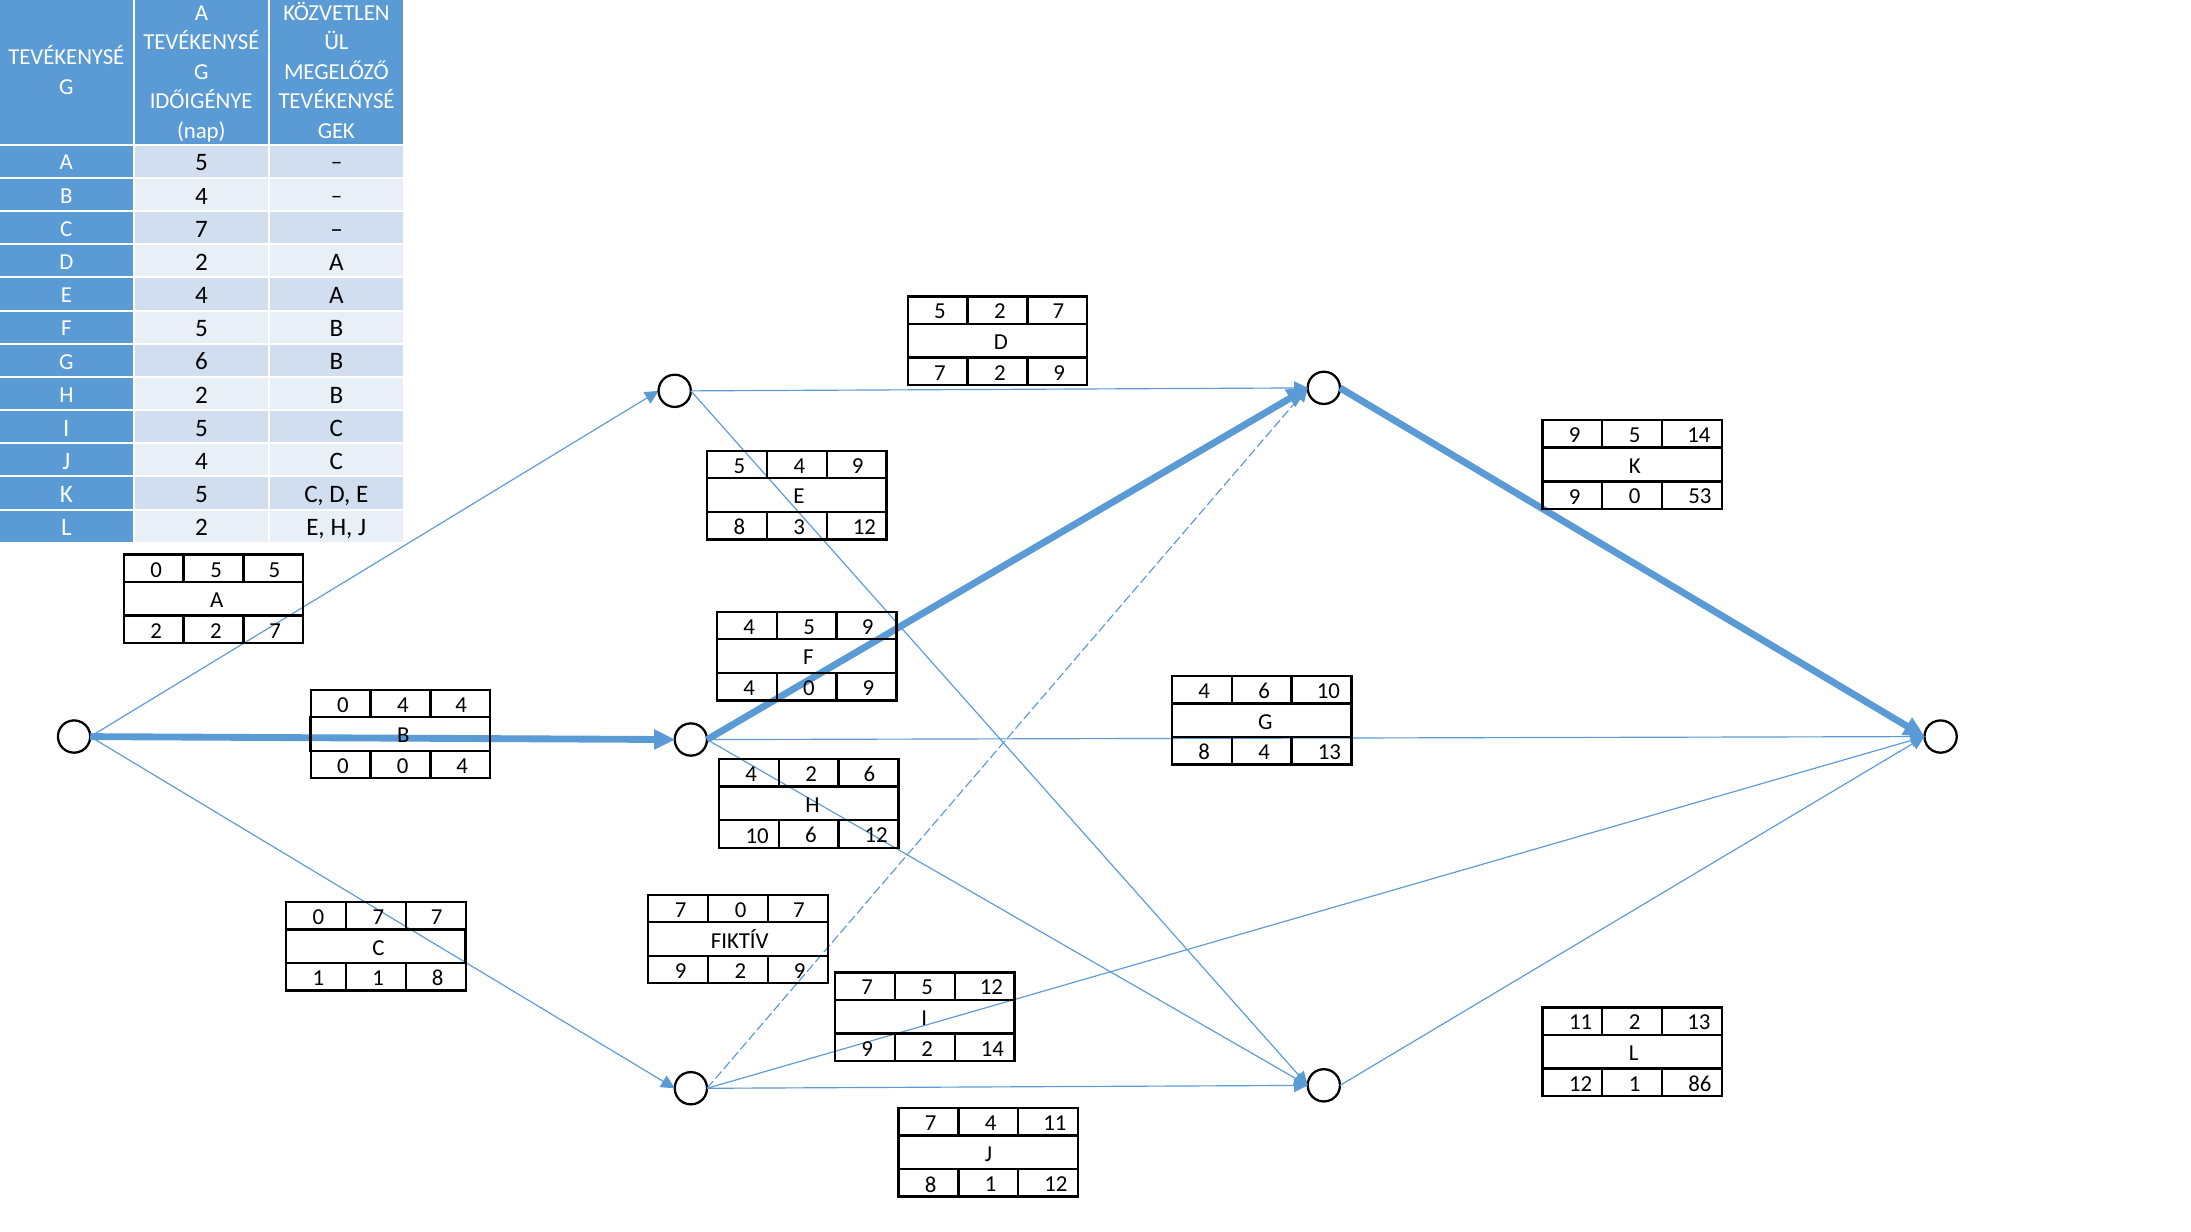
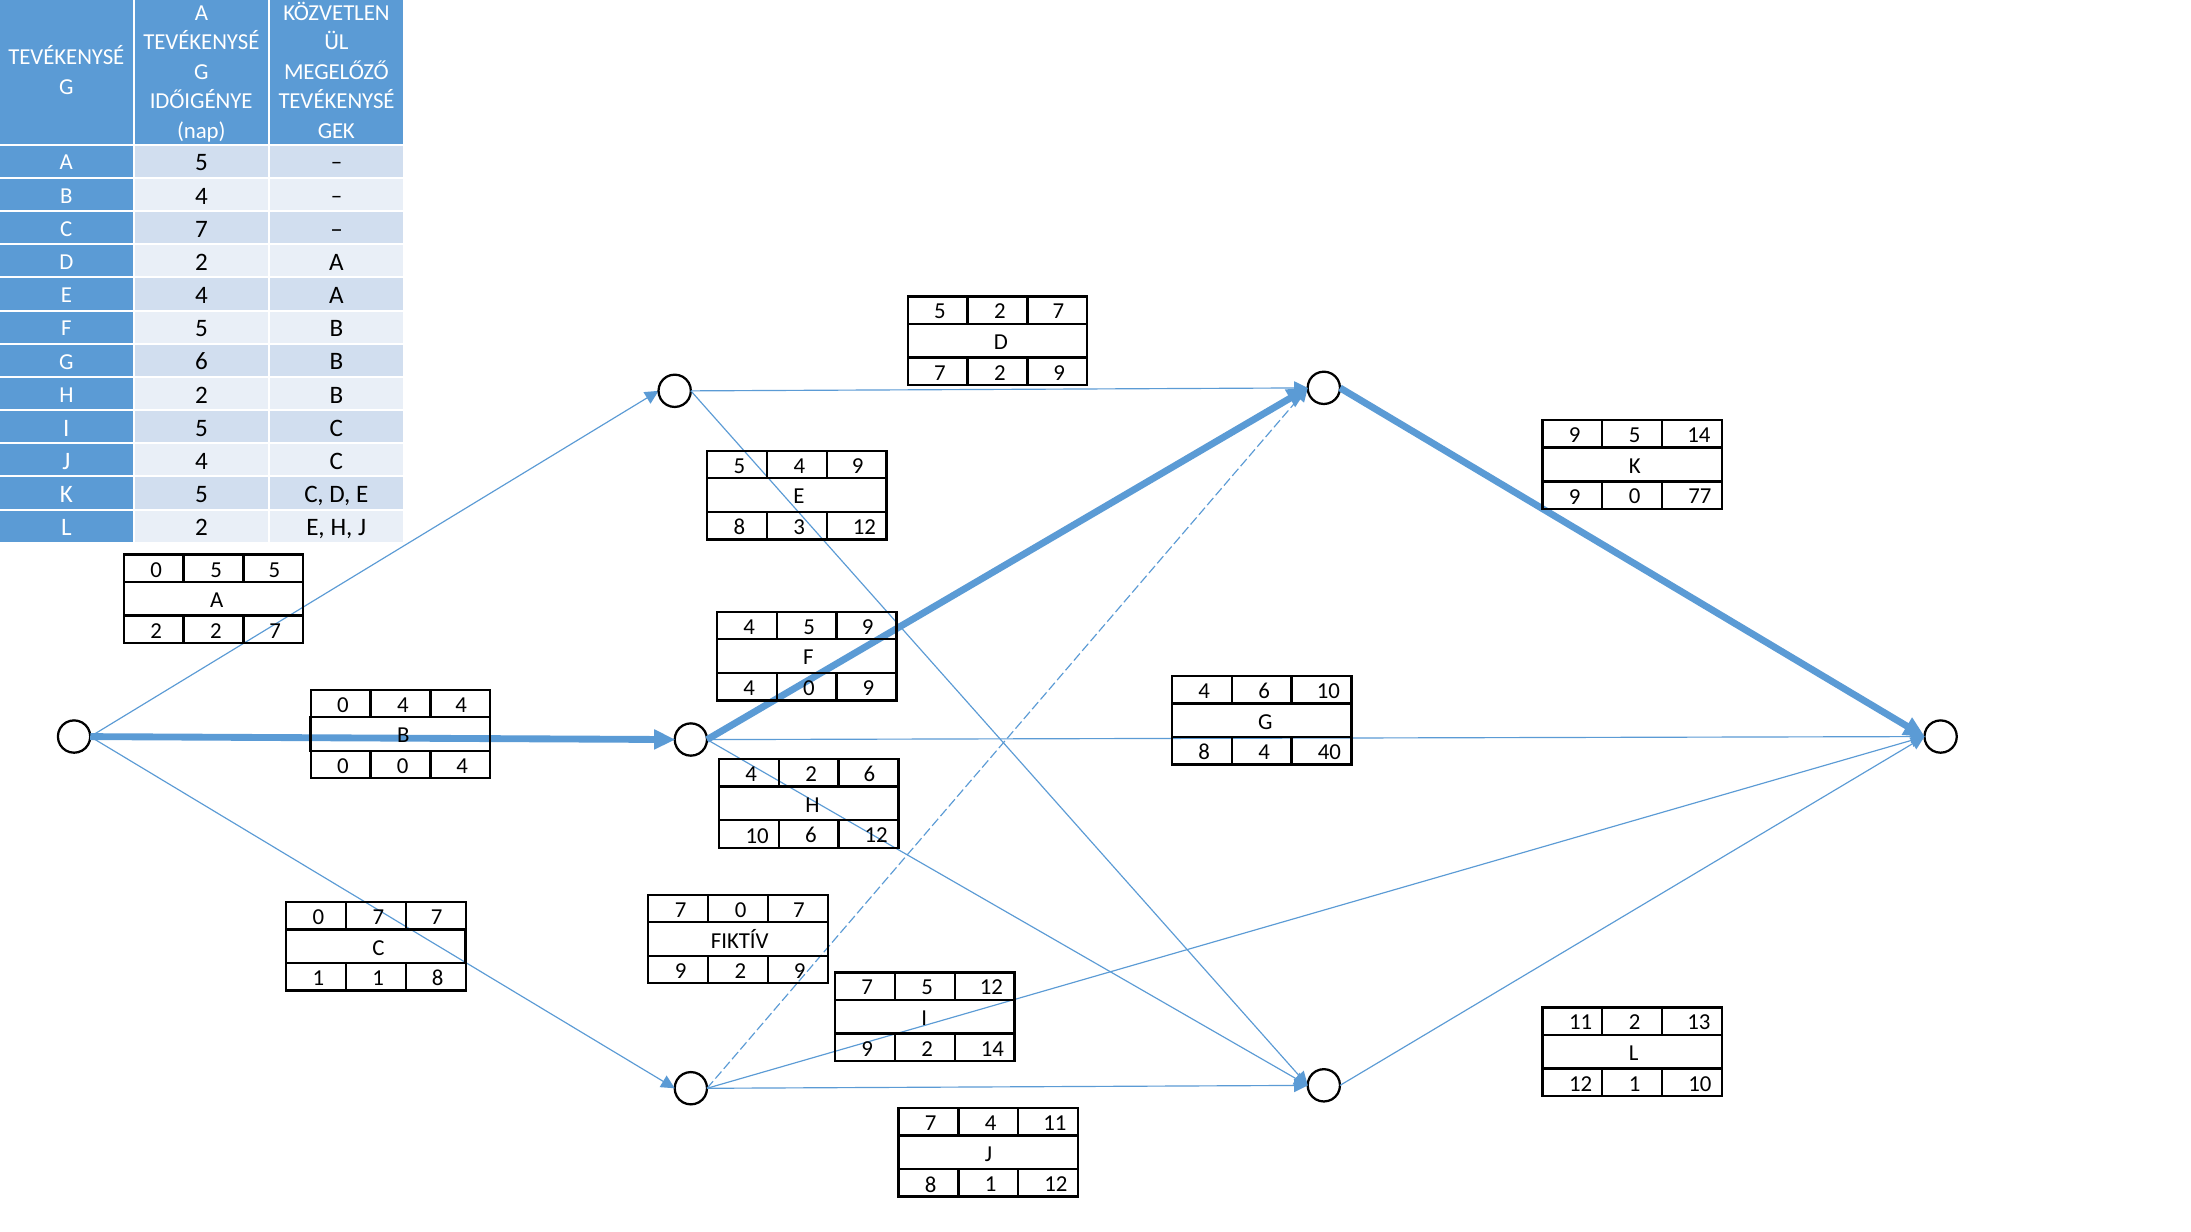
53: 53 -> 77
4 13: 13 -> 40
1 86: 86 -> 10
